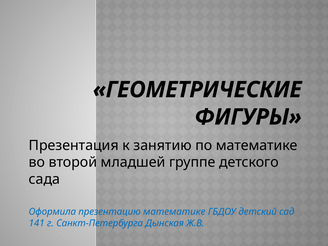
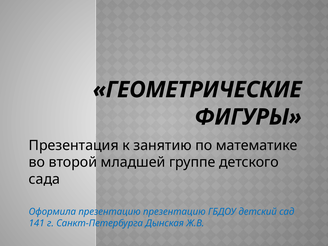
презентацию математике: математике -> презентацию
